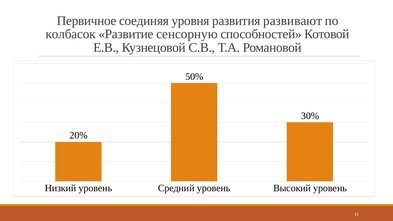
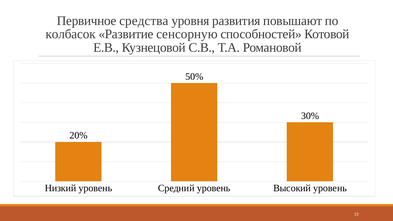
соединяя: соединяя -> средства
развивают: развивают -> повышают
